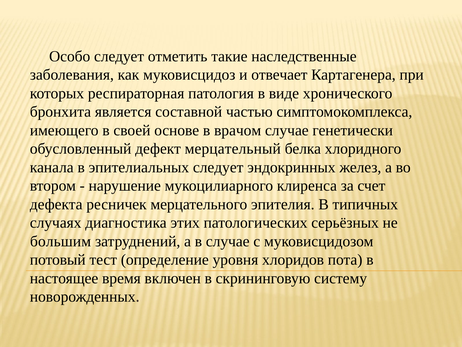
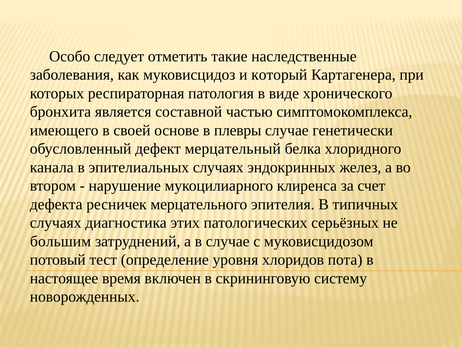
отвечает: отвечает -> который
врачом: врачом -> плевры
эпителиальных следует: следует -> случаях
